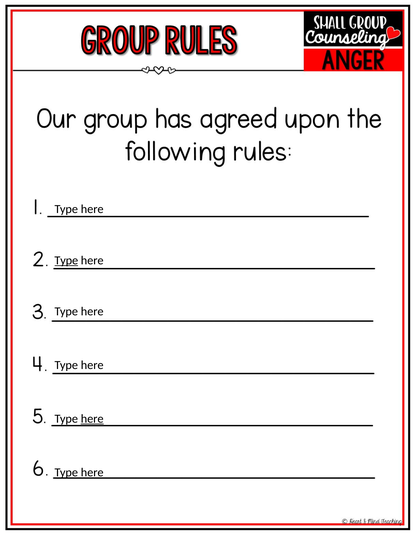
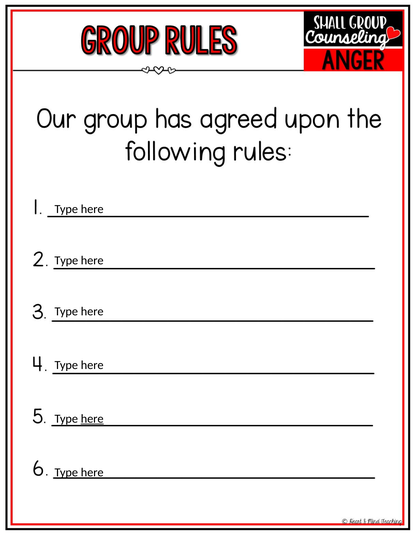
Type at (66, 261) underline: present -> none
